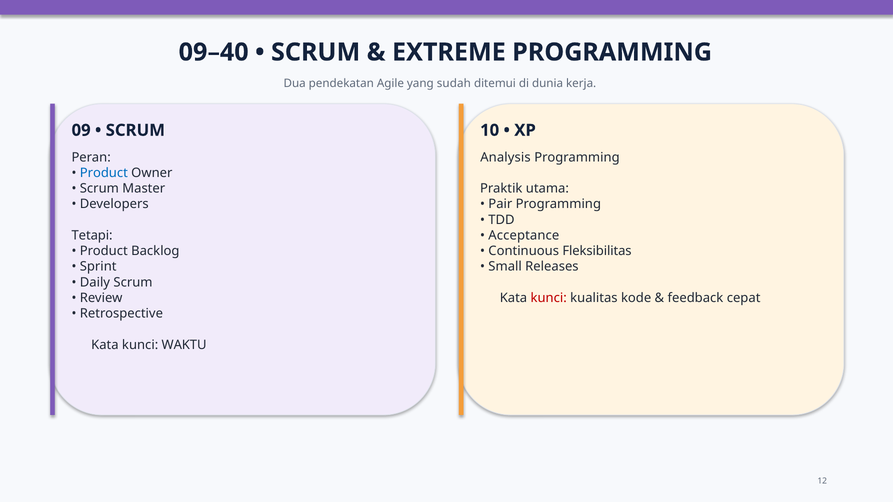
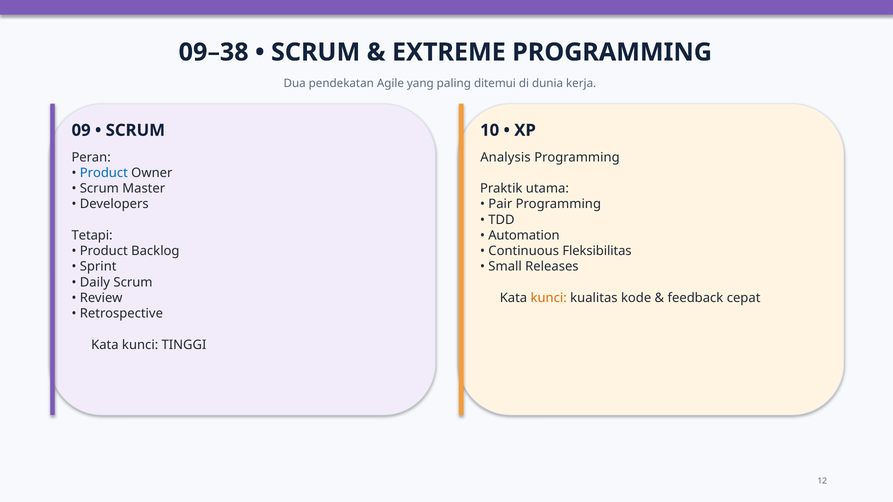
09–40: 09–40 -> 09–38
sudah: sudah -> paling
Acceptance: Acceptance -> Automation
kunci at (549, 298) colour: red -> orange
WAKTU: WAKTU -> TINGGI
